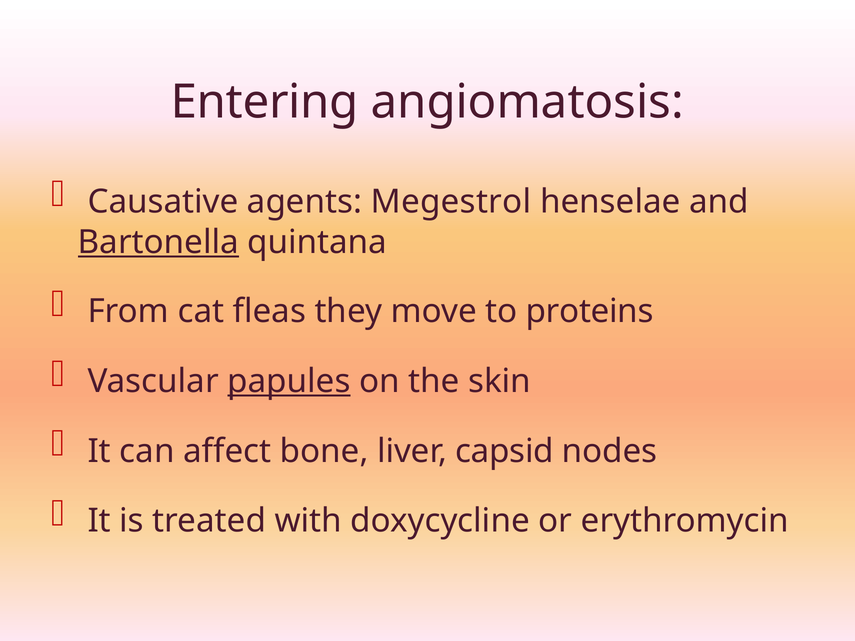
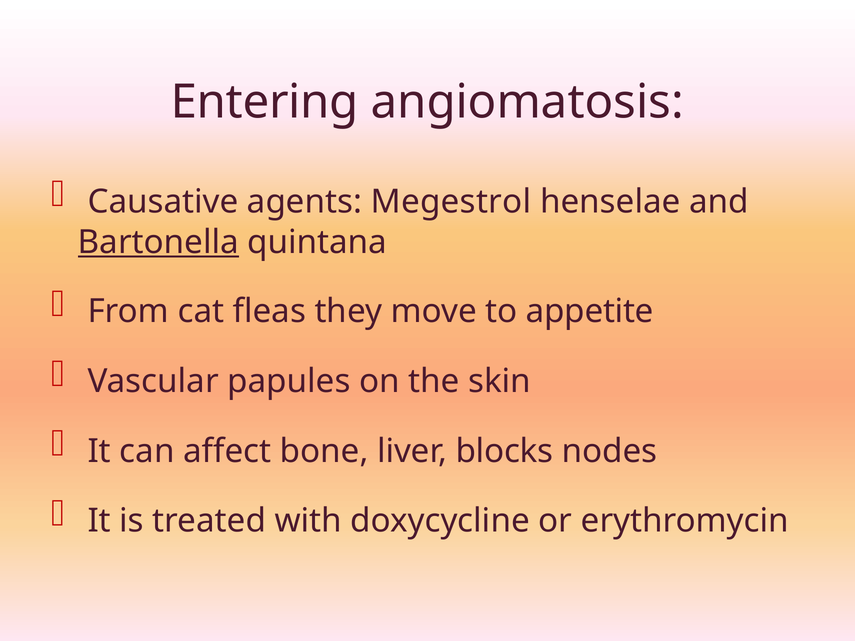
proteins: proteins -> appetite
papules underline: present -> none
capsid: capsid -> blocks
